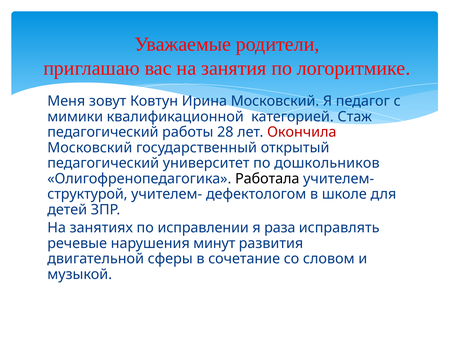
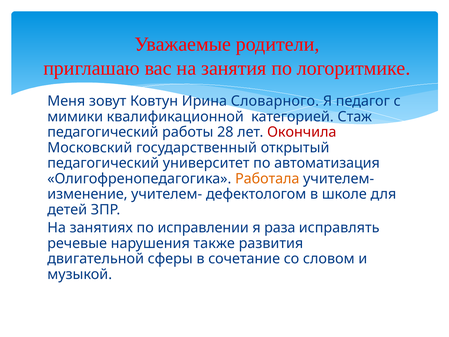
Ирина Московский: Московский -> Словарного
дошкольников: дошкольников -> автоматизация
Работала colour: black -> orange
структурой: структурой -> изменение
минут: минут -> также
